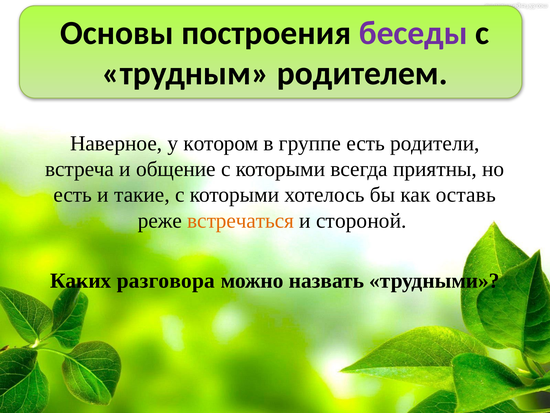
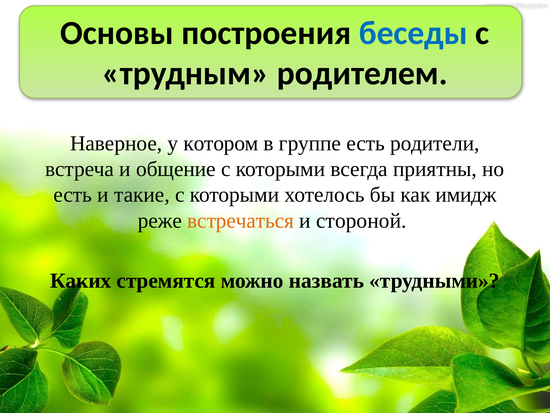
беседы colour: purple -> blue
оставь: оставь -> имидж
разговора: разговора -> стремятся
